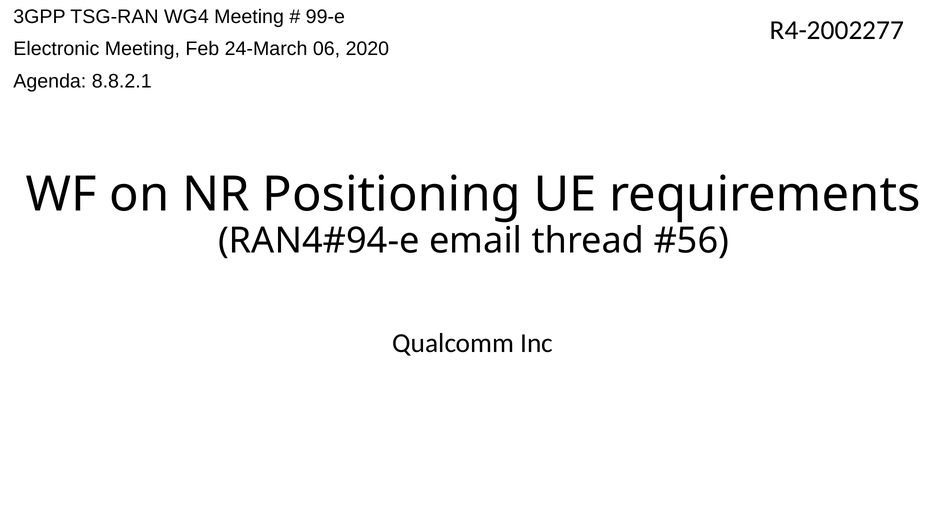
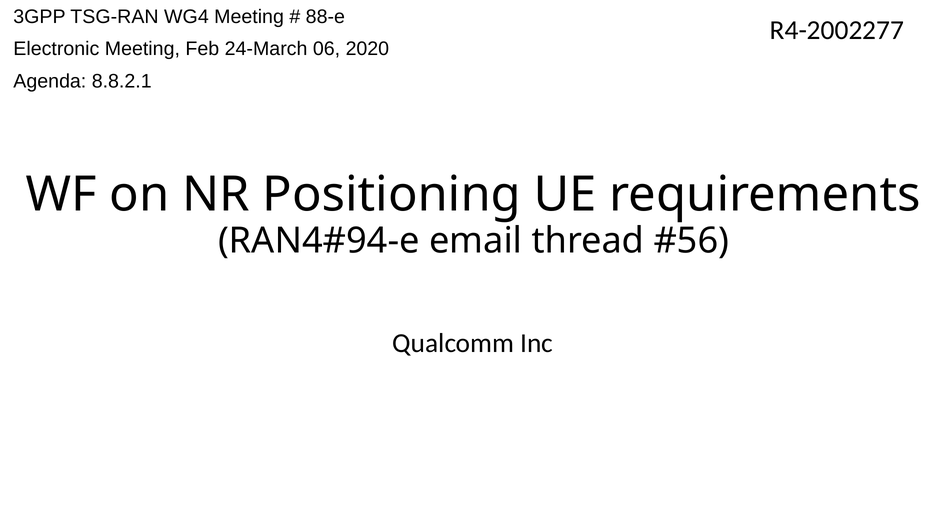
99-e: 99-e -> 88-e
